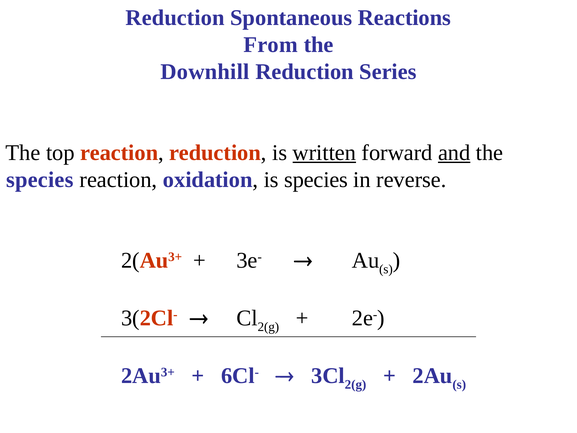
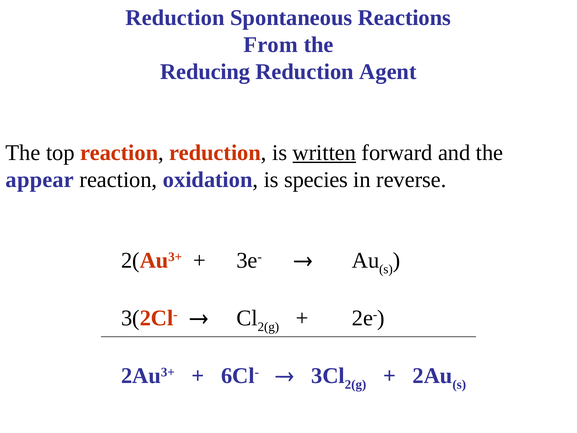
Downhill: Downhill -> Reducing
Series: Series -> Agent
and underline: present -> none
species at (40, 180): species -> appear
